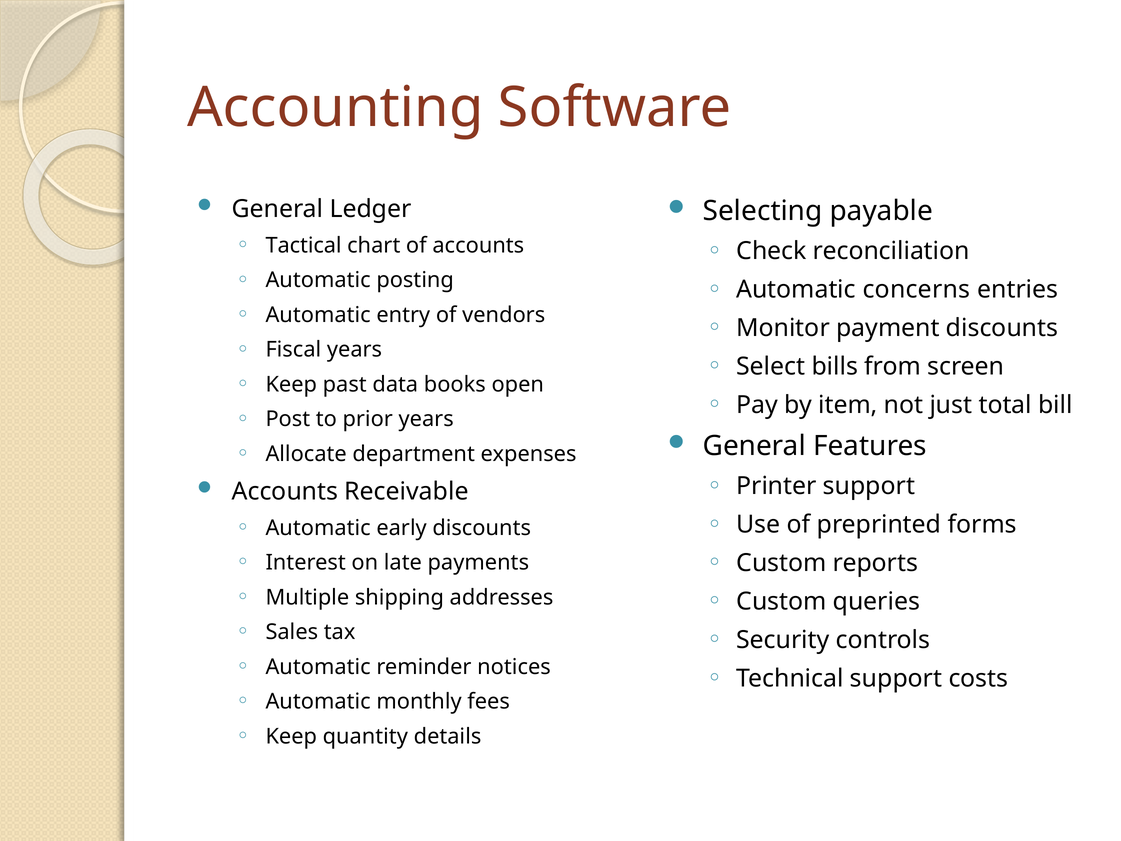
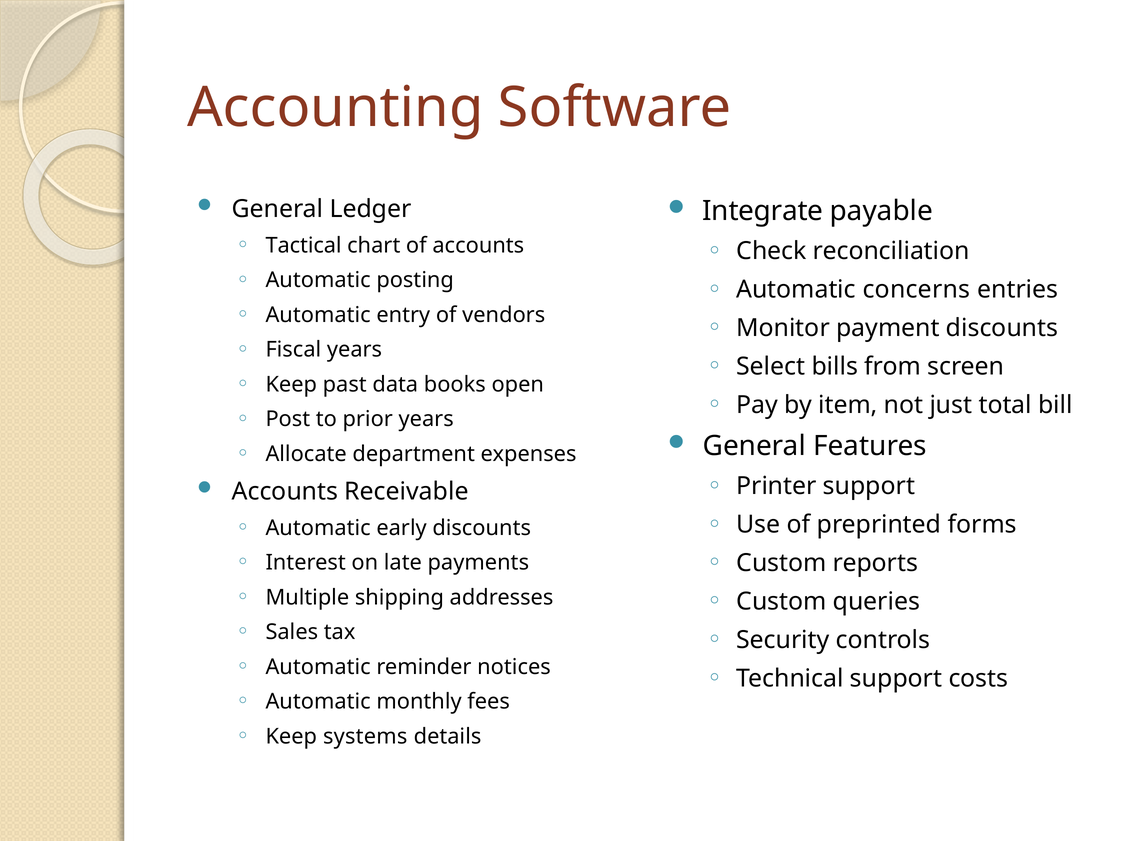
Selecting: Selecting -> Integrate
quantity: quantity -> systems
